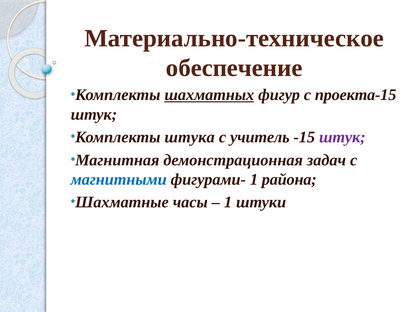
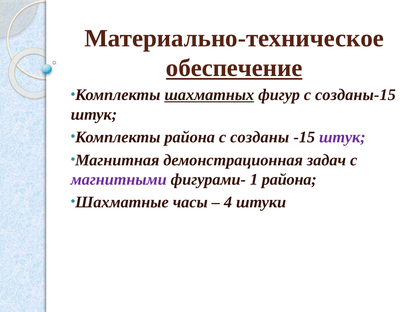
обеспечение underline: none -> present
проекта-15: проекта-15 -> созданы-15
Комплекты штука: штука -> района
учитель: учитель -> созданы
магнитными colour: blue -> purple
1 at (228, 203): 1 -> 4
